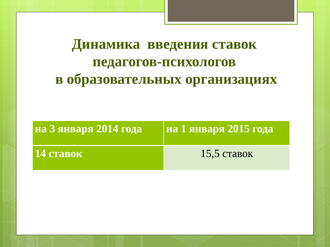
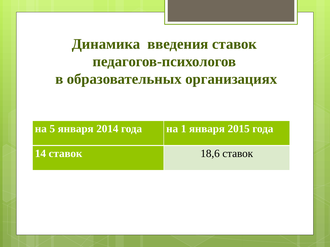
3: 3 -> 5
15,5: 15,5 -> 18,6
